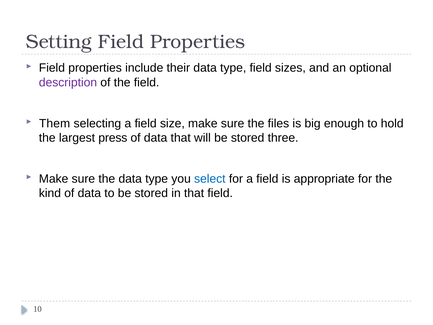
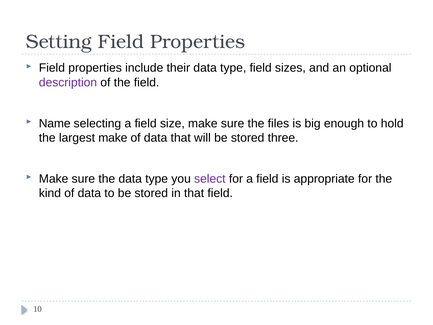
Them: Them -> Name
largest press: press -> make
select colour: blue -> purple
